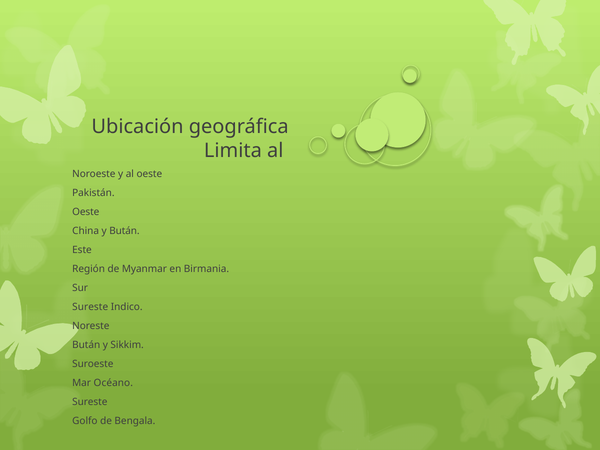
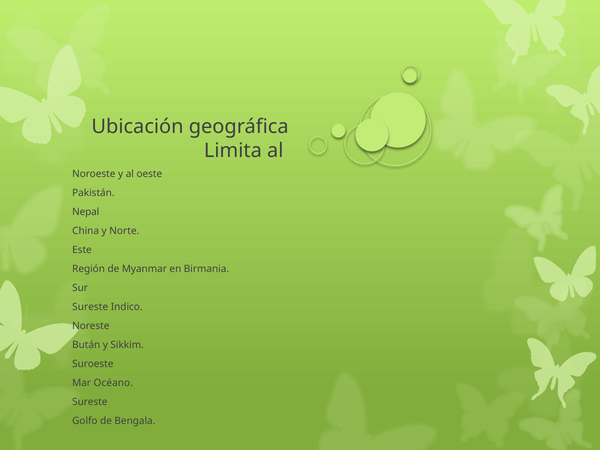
Oeste at (86, 212): Oeste -> Nepal
y Bután: Bután -> Norte
